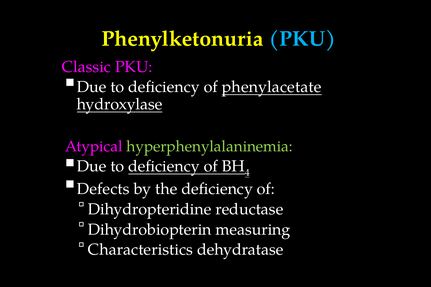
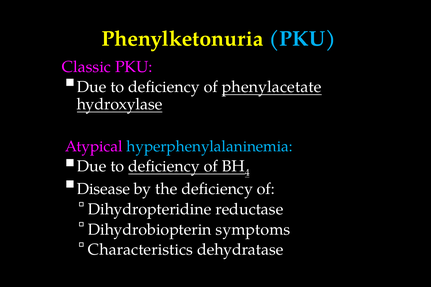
hyperphenylalaninemia colour: light green -> light blue
Defects: Defects -> Disease
measuring: measuring -> symptoms
